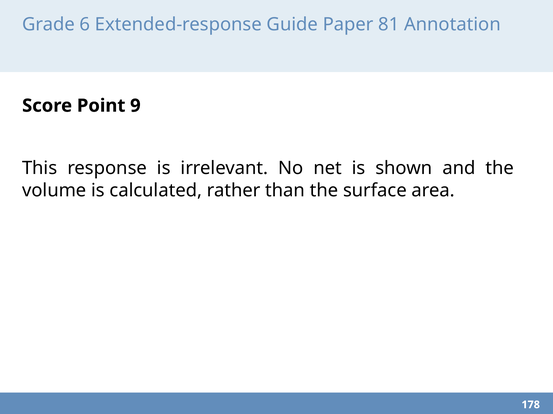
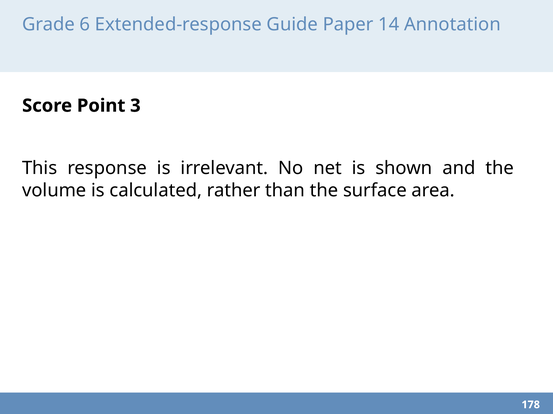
81: 81 -> 14
9: 9 -> 3
